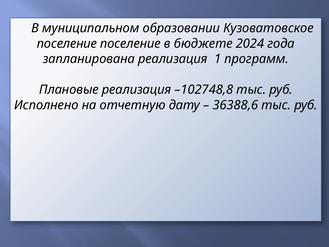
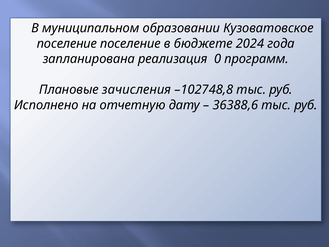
1: 1 -> 0
Плановые реализация: реализация -> зачисления
